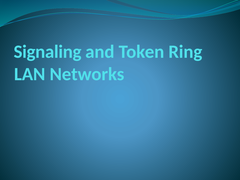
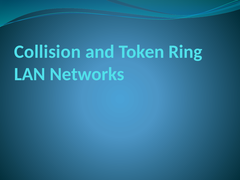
Signaling: Signaling -> Collision
